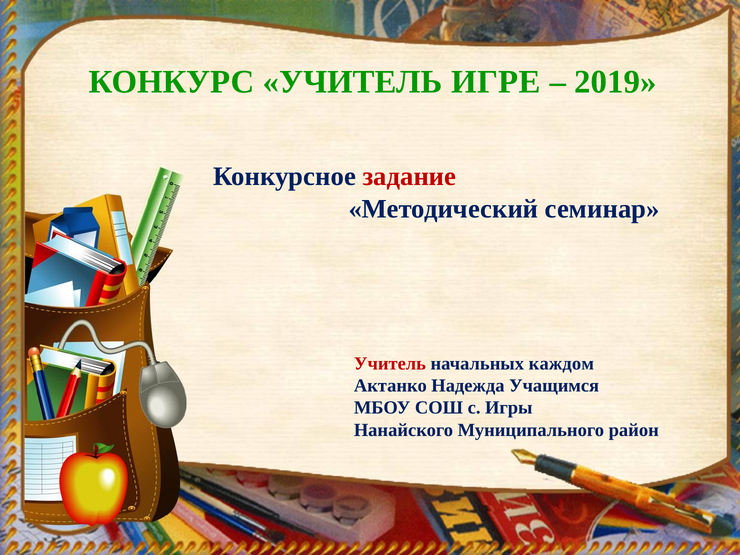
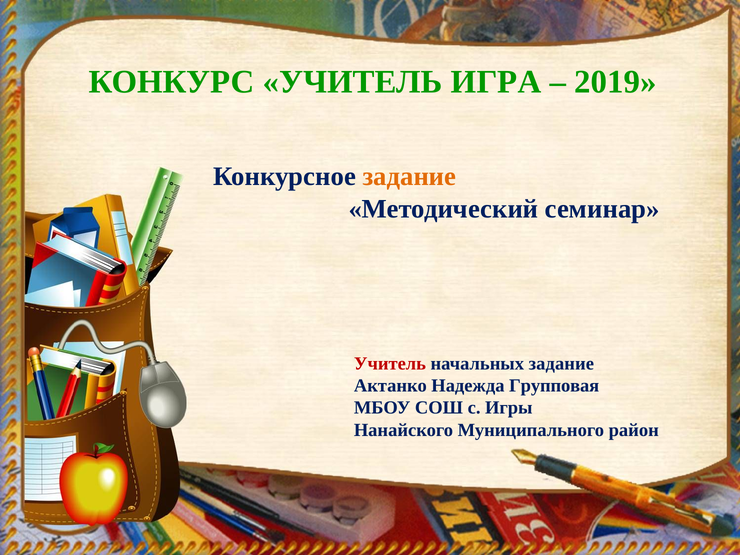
ИГРЕ: ИГРЕ -> ИГРА
задание at (409, 177) colour: red -> orange
начальных каждом: каждом -> задание
Учащимся: Учащимся -> Групповая
